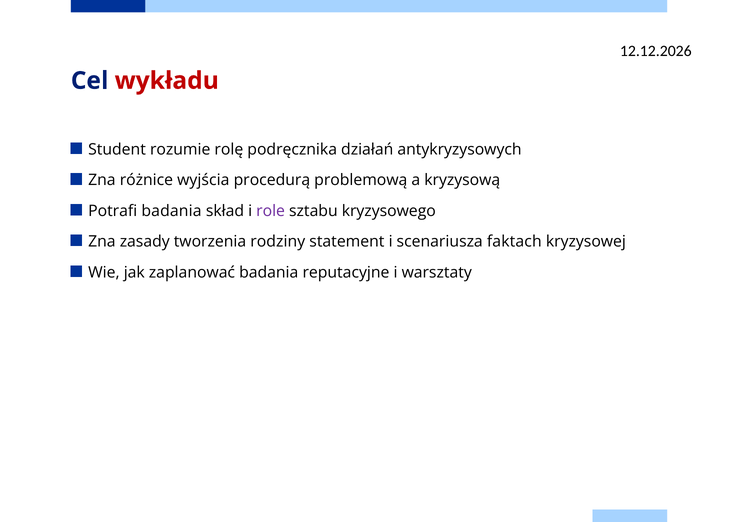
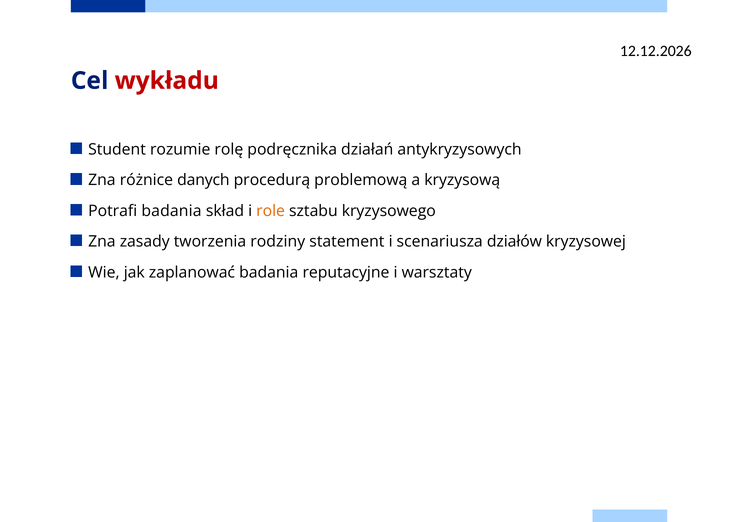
wyjścia: wyjścia -> danych
role colour: purple -> orange
faktach: faktach -> działów
